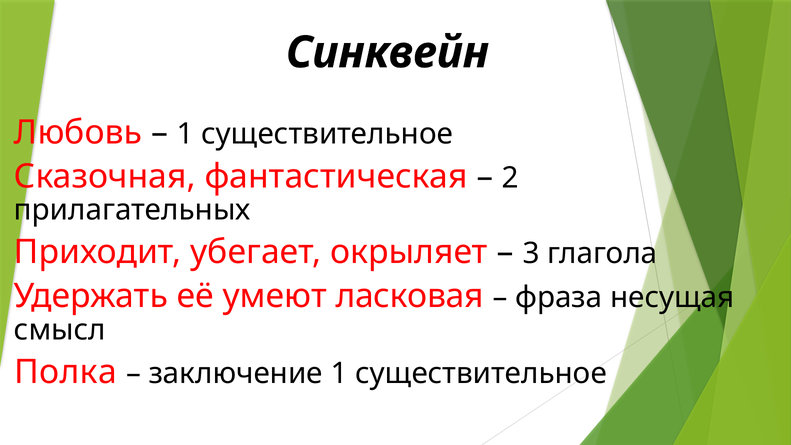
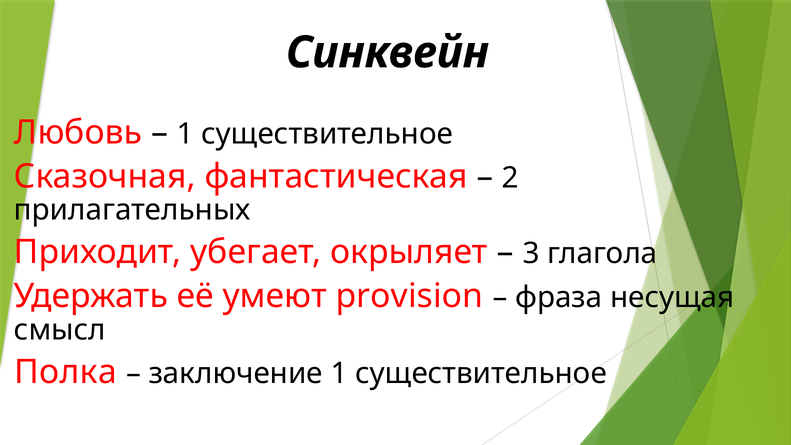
ласковая: ласковая -> provision
